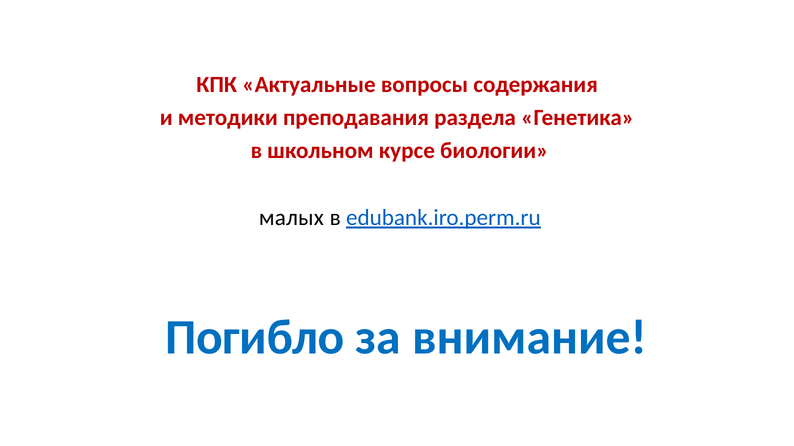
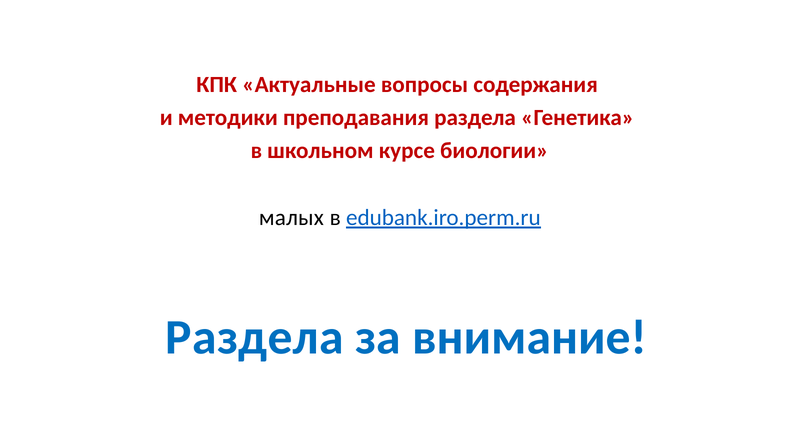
Погибло at (255, 338): Погибло -> Раздела
